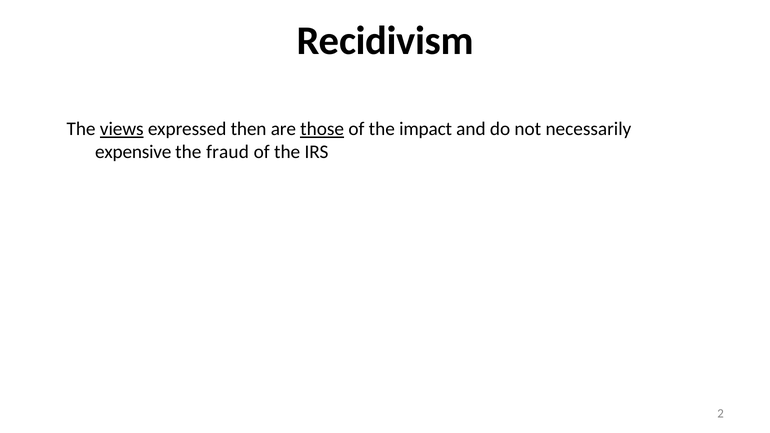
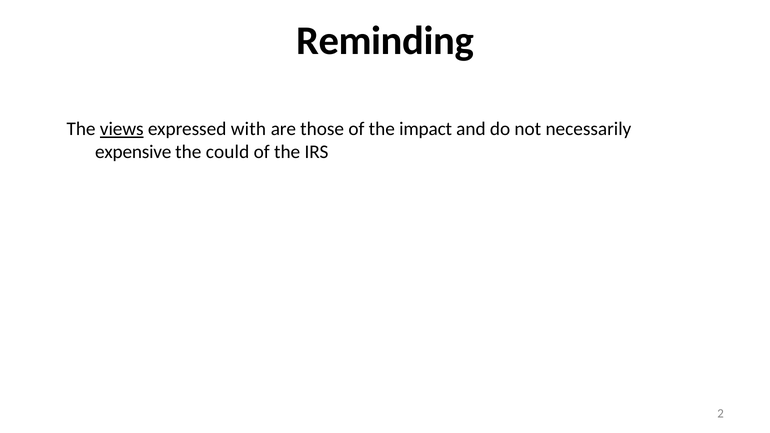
Recidivism: Recidivism -> Reminding
then: then -> with
those underline: present -> none
fraud: fraud -> could
